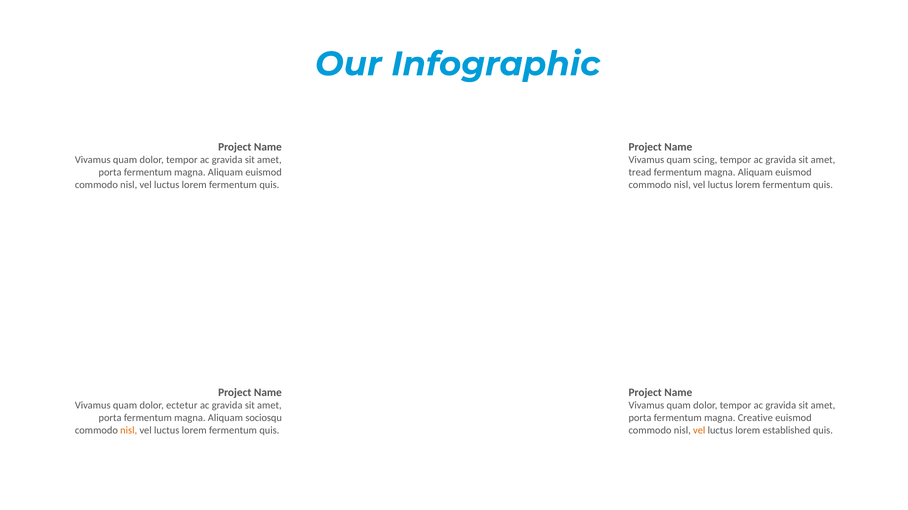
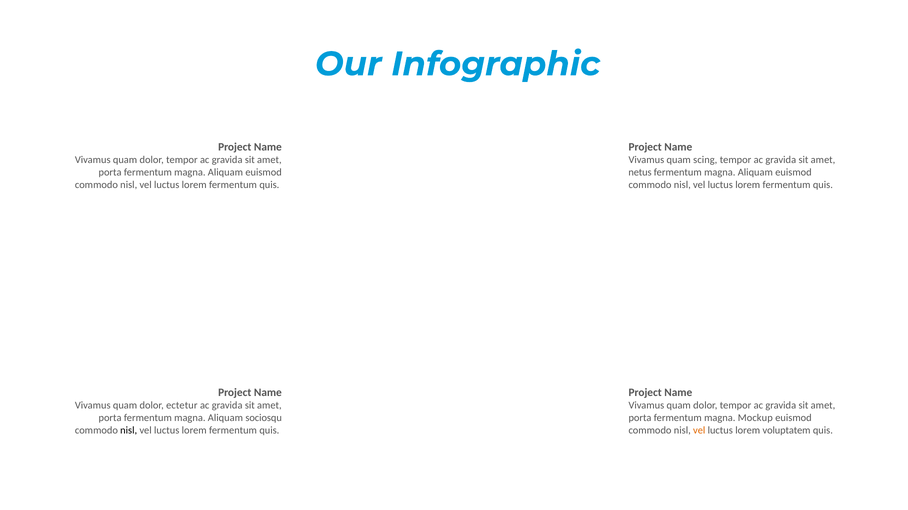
tread: tread -> netus
Creative: Creative -> Mockup
nisl at (129, 431) colour: orange -> black
established: established -> voluptatem
